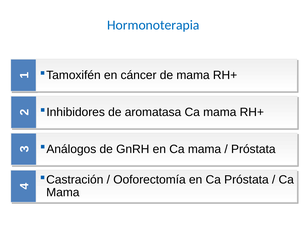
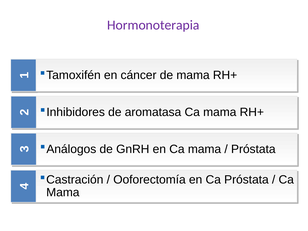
Hormonoterapia colour: blue -> purple
